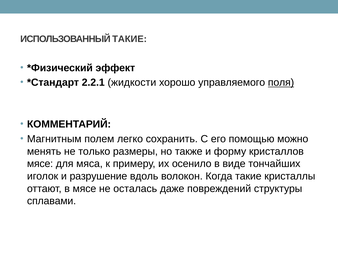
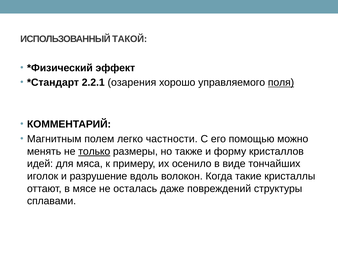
ИСПОЛЬЗОВАННЫЙ ТАКИЕ: ТАКИЕ -> ТАКОЙ
жидкости: жидкости -> озарения
сохранить: сохранить -> частности
только underline: none -> present
мясе at (40, 163): мясе -> идей
